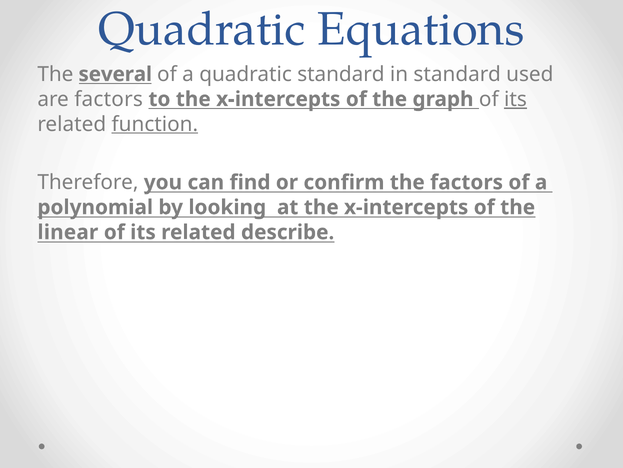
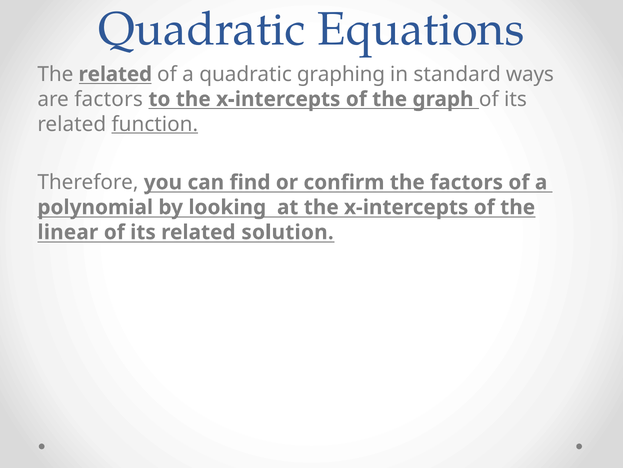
The several: several -> related
quadratic standard: standard -> graphing
used: used -> ways
its at (515, 99) underline: present -> none
describe: describe -> solution
